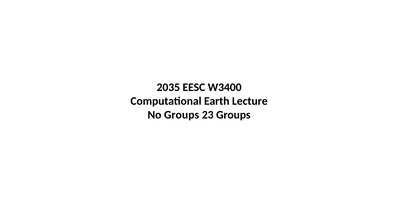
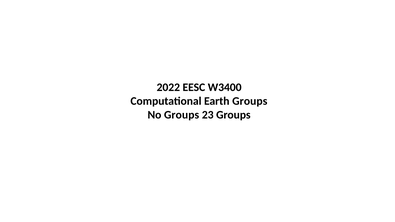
2035: 2035 -> 2022
Earth Lecture: Lecture -> Groups
